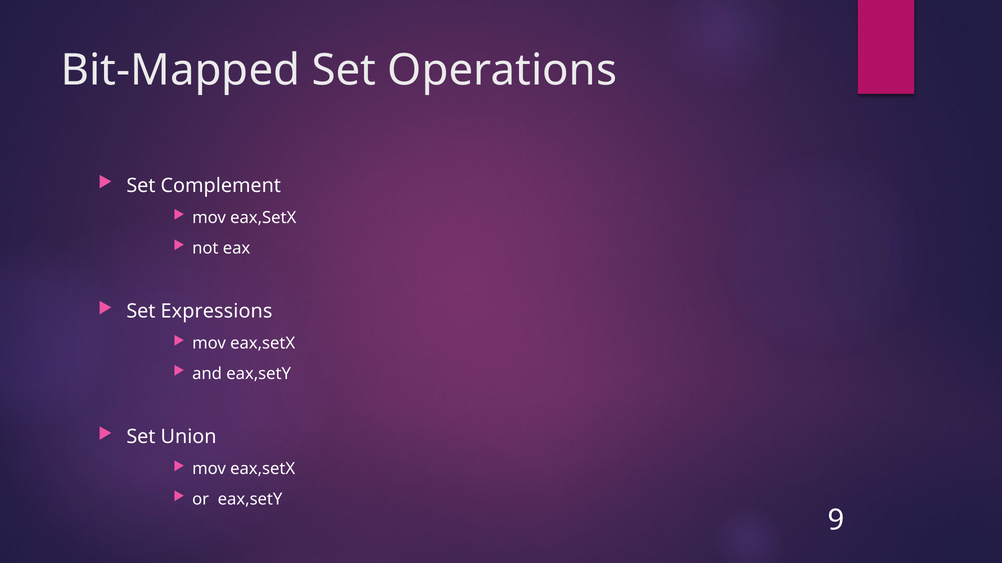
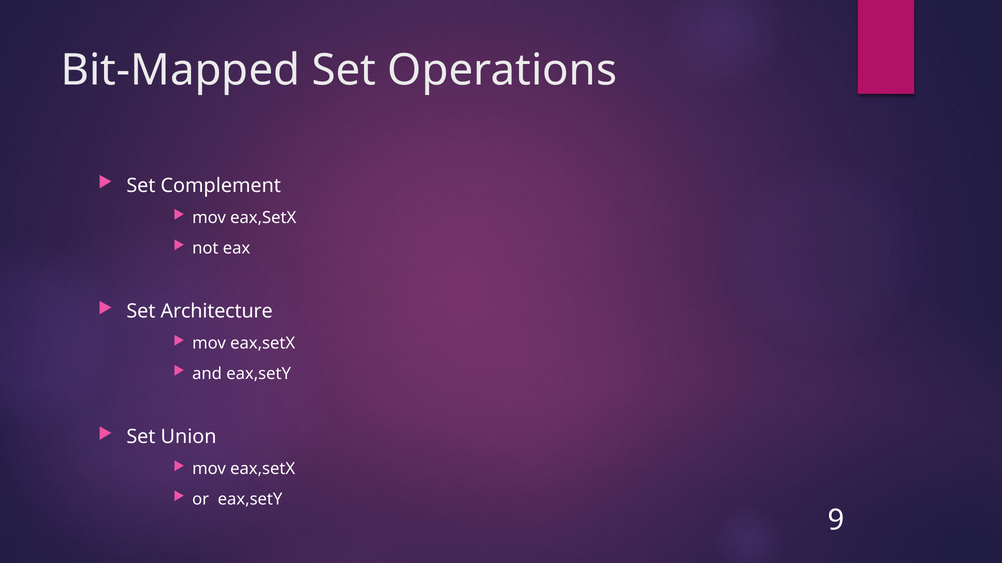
Expressions: Expressions -> Architecture
